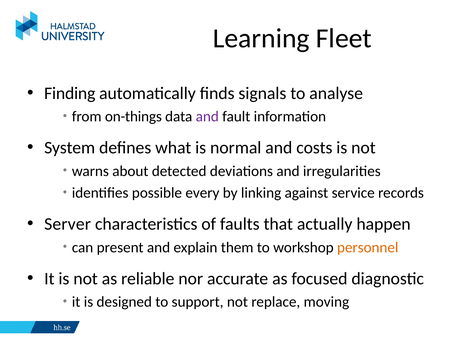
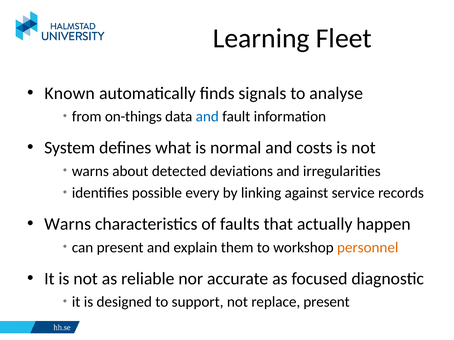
Finding: Finding -> Known
and at (207, 117) colour: purple -> blue
Server at (68, 224): Server -> Warns
replace moving: moving -> present
